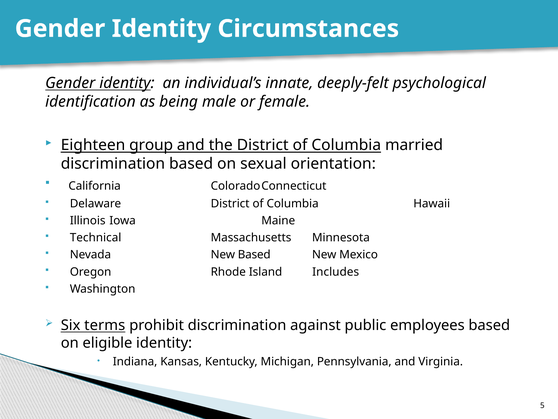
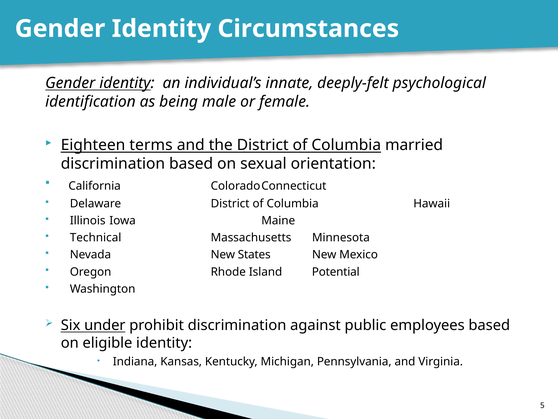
group: group -> terms
New Based: Based -> States
Includes: Includes -> Potential
terms: terms -> under
